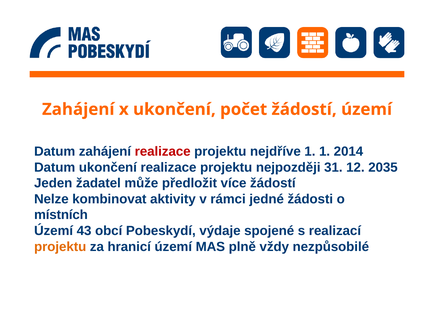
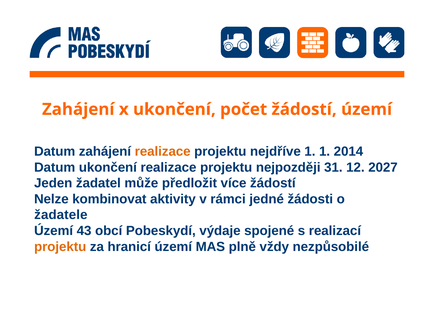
realizace at (163, 152) colour: red -> orange
2035: 2035 -> 2027
místních: místních -> žadatele
